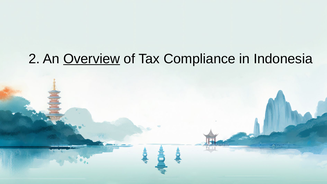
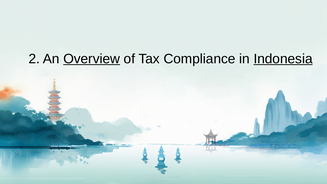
Indonesia underline: none -> present
